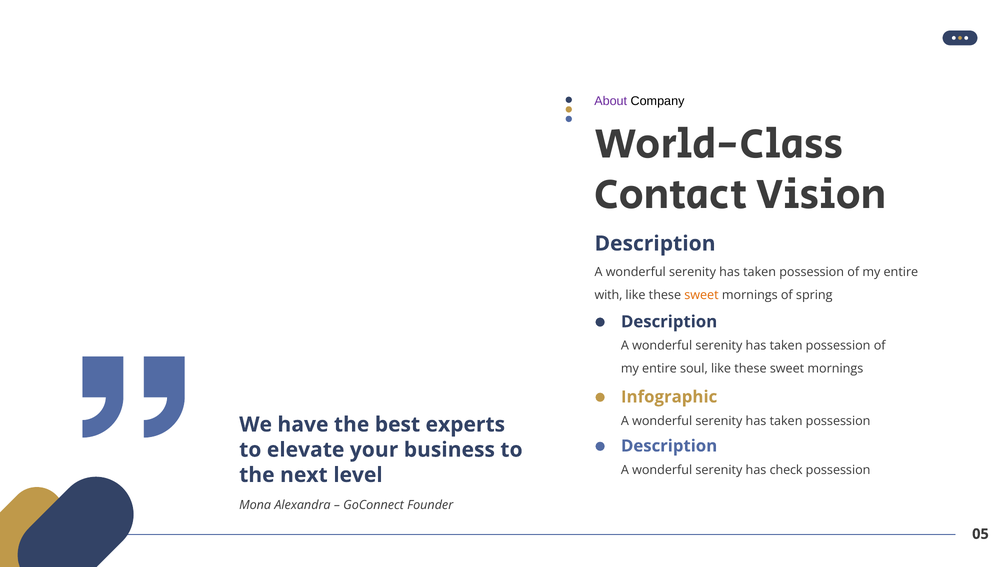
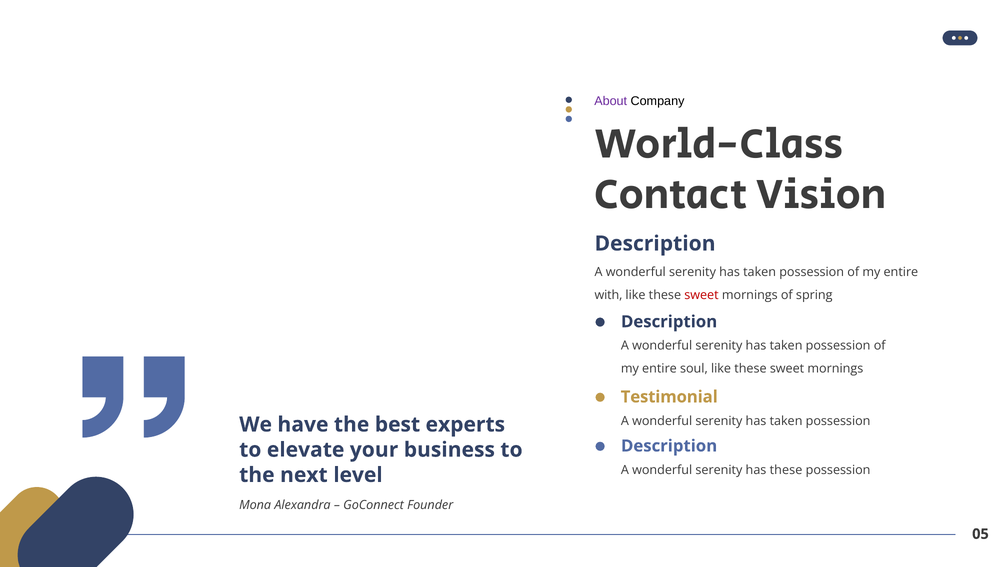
sweet at (701, 295) colour: orange -> red
Infographic: Infographic -> Testimonial
has check: check -> these
